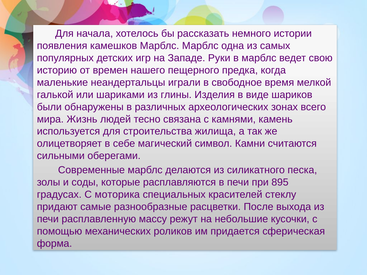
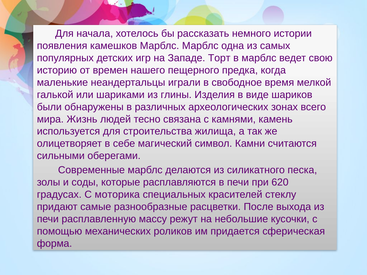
Руки: Руки -> Торт
895: 895 -> 620
